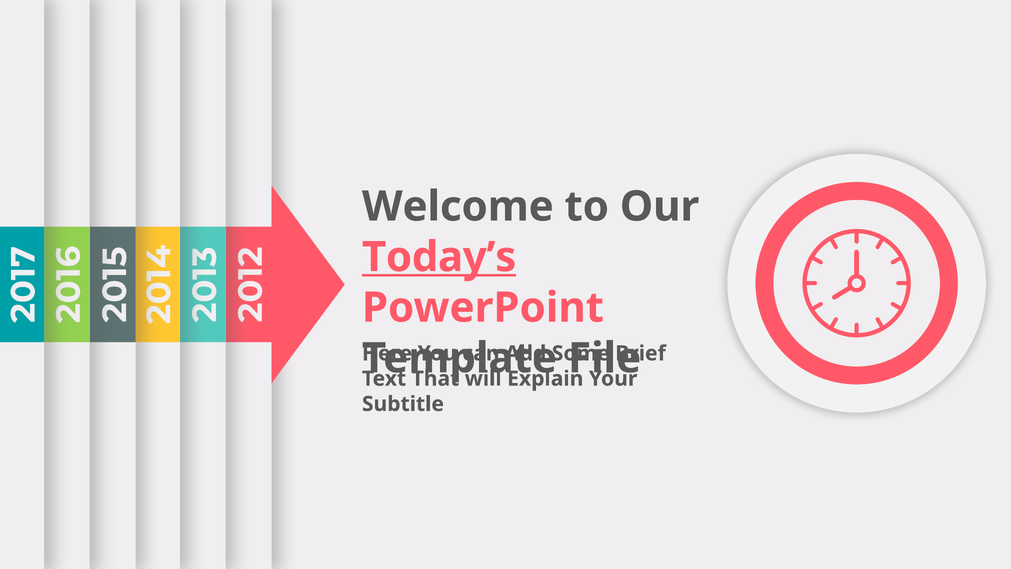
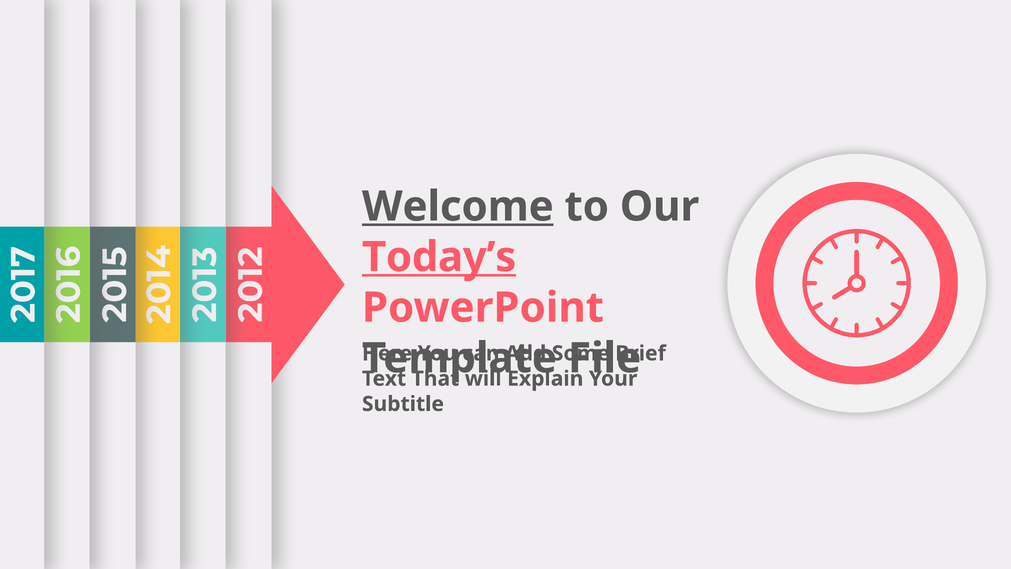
Welcome underline: none -> present
